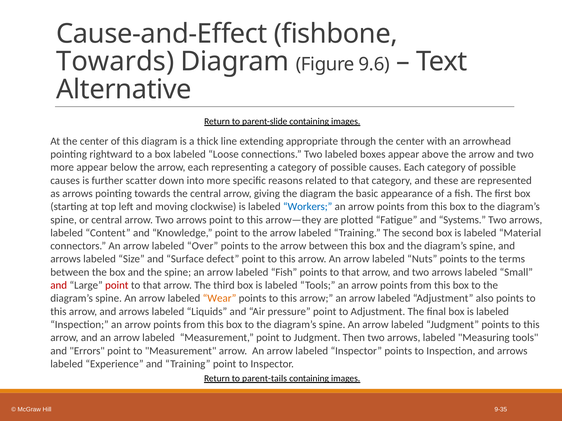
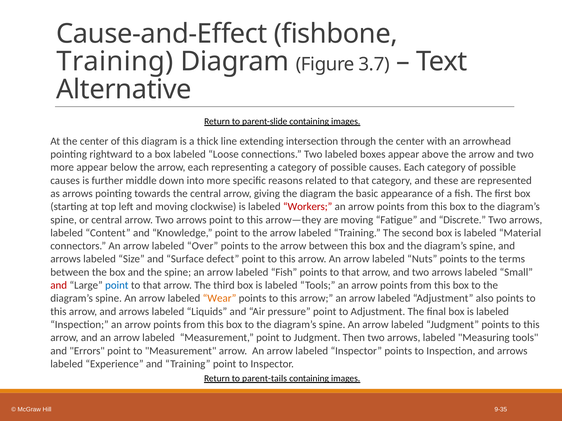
Towards at (115, 62): Towards -> Training
9.6: 9.6 -> 3.7
appropriate: appropriate -> intersection
scatter: scatter -> middle
Workers colour: blue -> red
are plotted: plotted -> moving
Systems: Systems -> Discrete
point at (117, 286) colour: red -> blue
